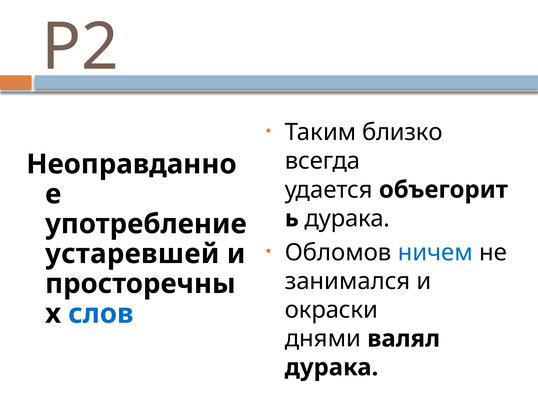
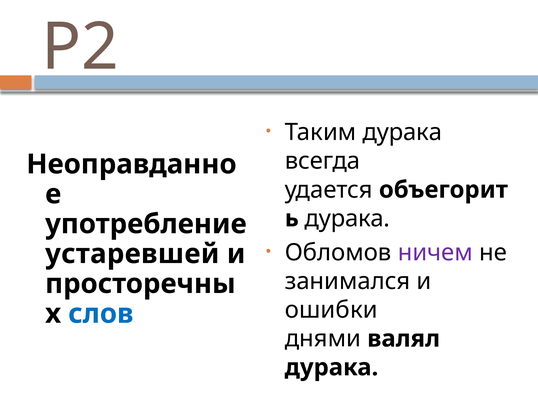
Таким близко: близко -> дурака
ничем colour: blue -> purple
окраски: окраски -> ошибки
